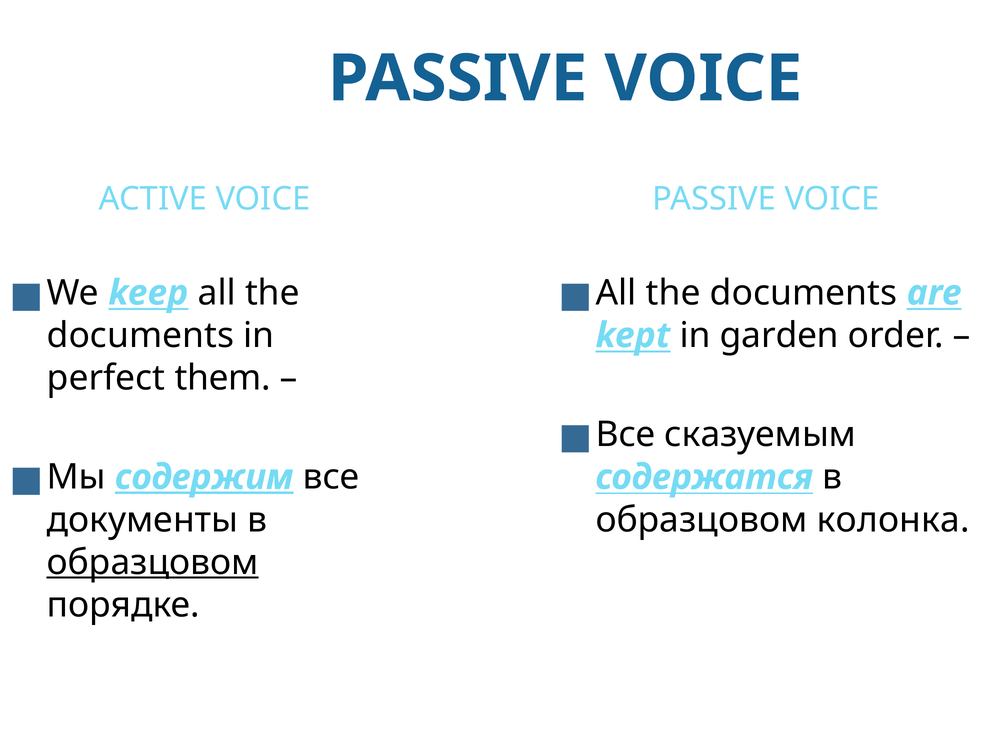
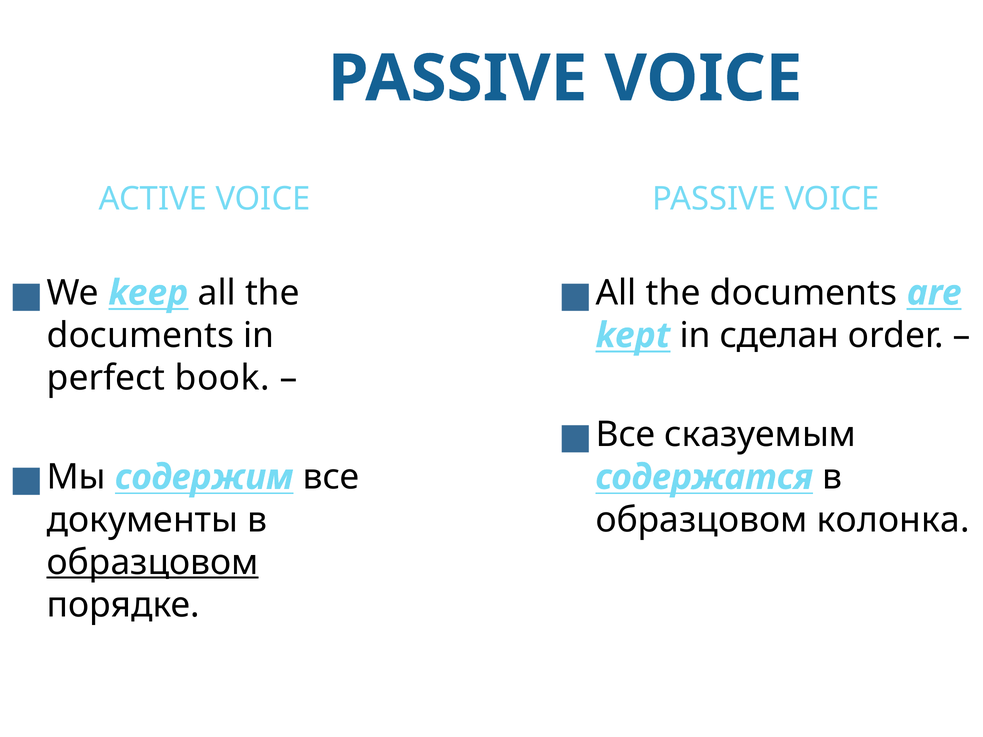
garden: garden -> сделан
them: them -> book
содержим underline: present -> none
